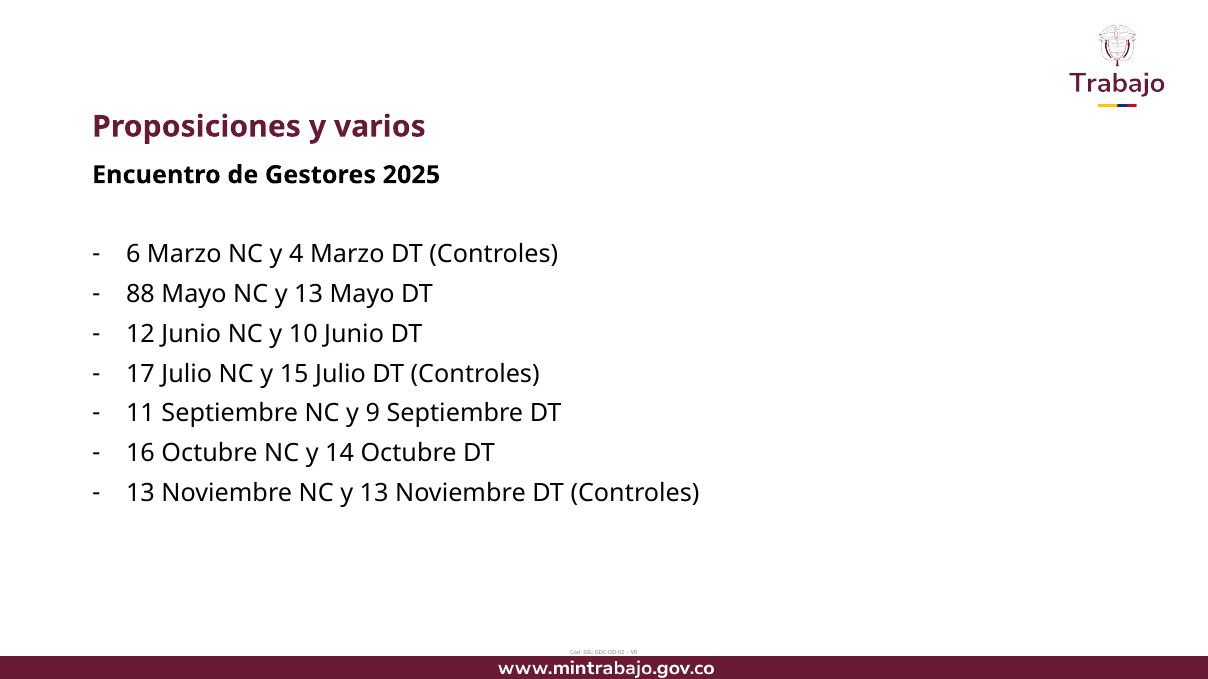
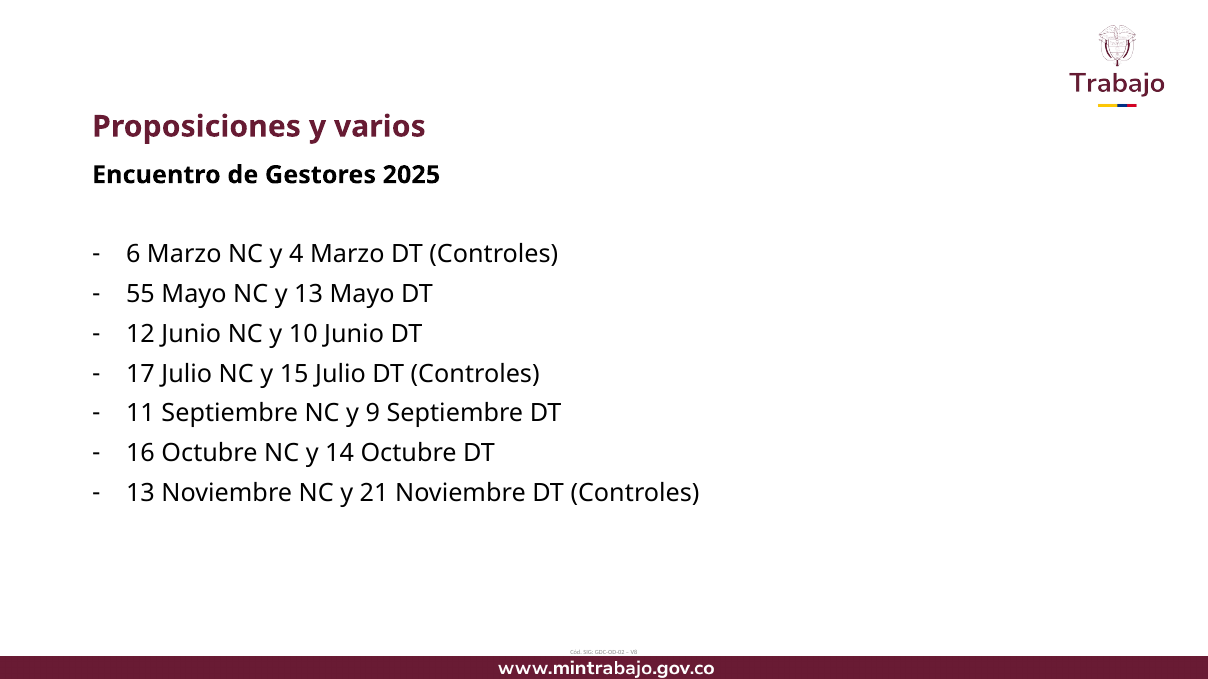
88: 88 -> 55
Noviembre NC y 13: 13 -> 21
